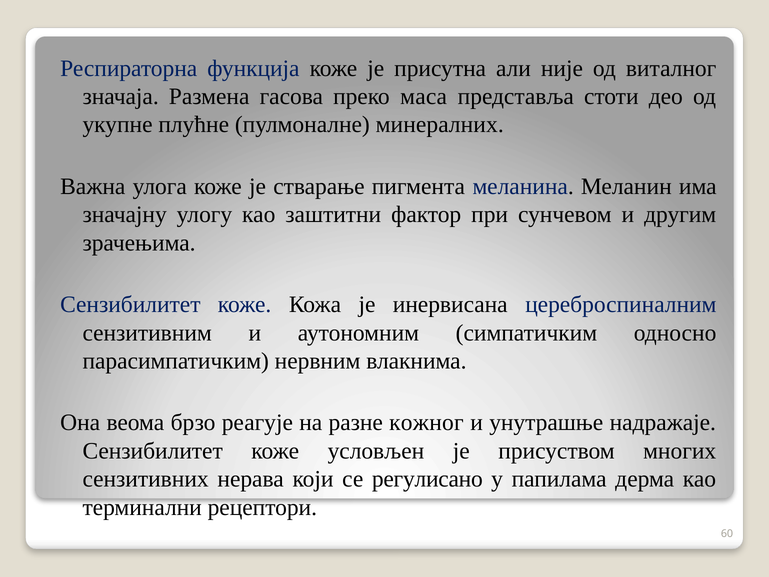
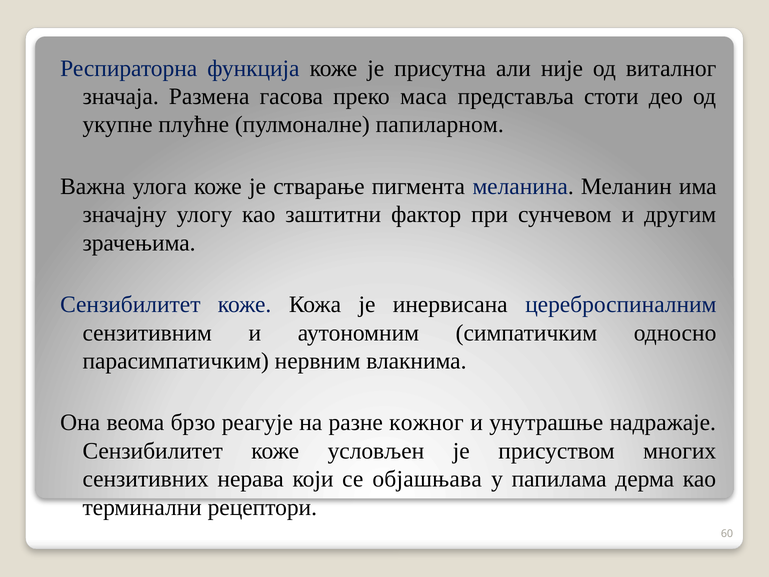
минералних: минералних -> папиларном
регулисано: регулисано -> објашњава
